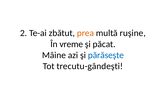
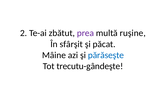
prea colour: orange -> purple
vreme: vreme -> sfârşit
trecutu-gândeşti: trecutu-gândeşti -> trecutu-gândeşte
